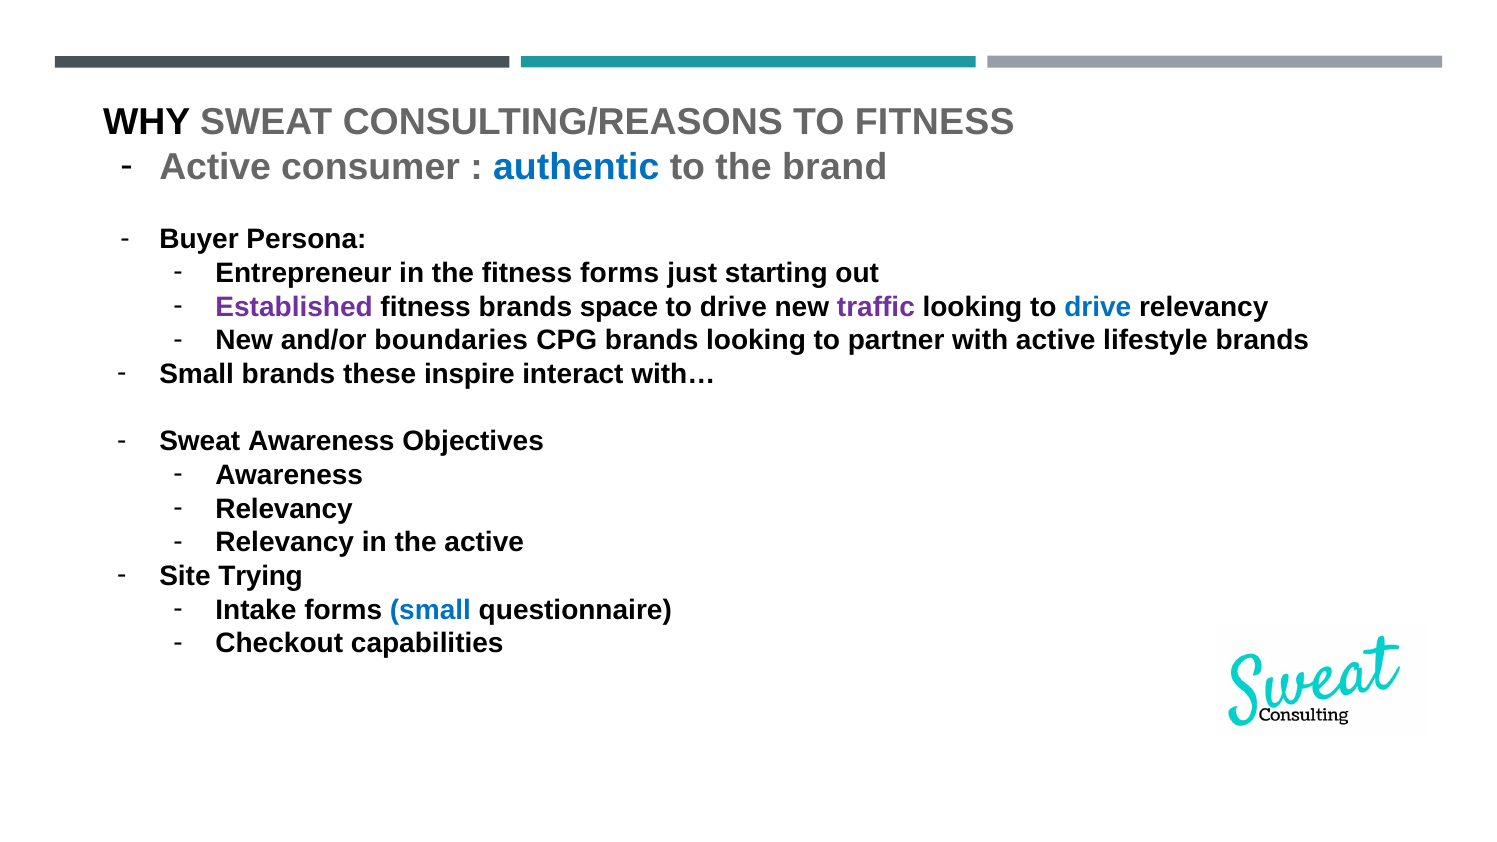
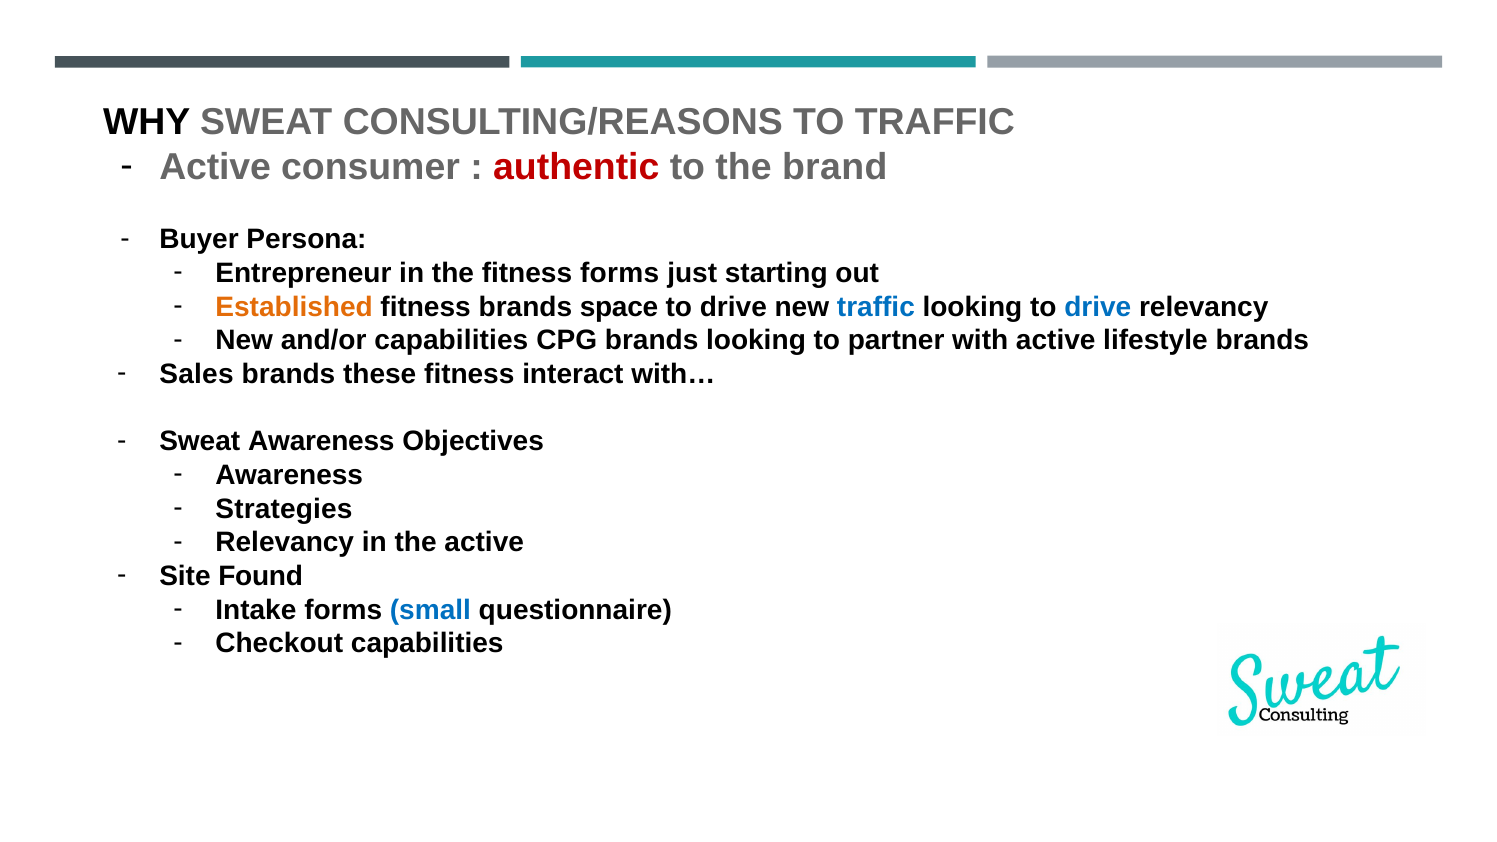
TO FITNESS: FITNESS -> TRAFFIC
authentic colour: blue -> red
Established colour: purple -> orange
traffic at (876, 307) colour: purple -> blue
and/or boundaries: boundaries -> capabilities
Small at (197, 374): Small -> Sales
these inspire: inspire -> fitness
Relevancy at (284, 509): Relevancy -> Strategies
Trying: Trying -> Found
